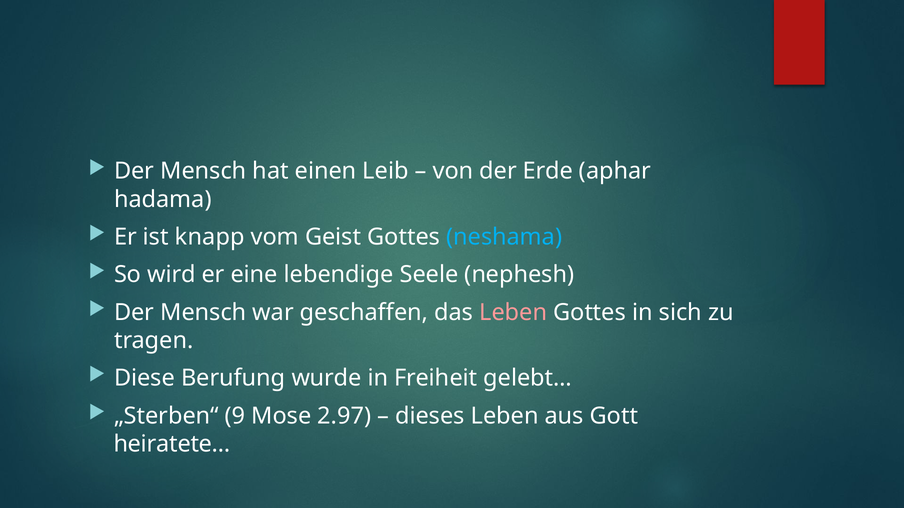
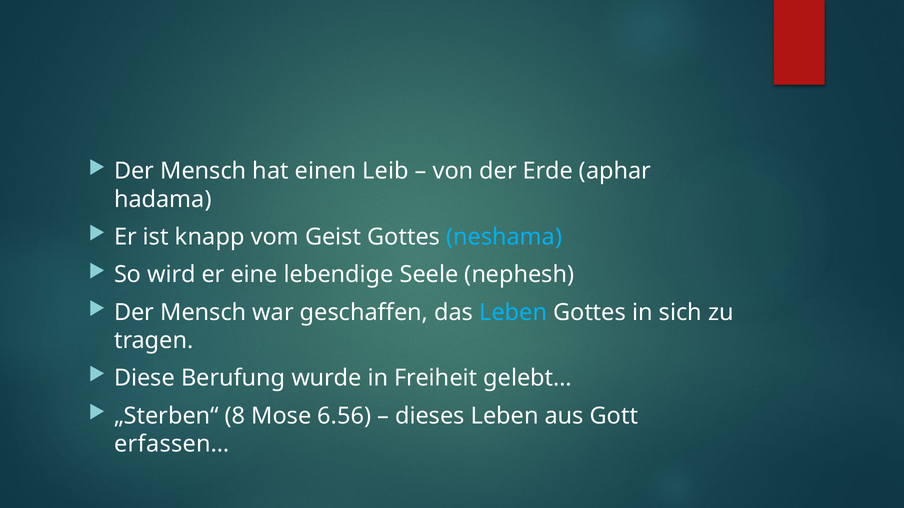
Leben at (513, 313) colour: pink -> light blue
9: 9 -> 8
2.97: 2.97 -> 6.56
heiratete…: heiratete… -> erfassen…
